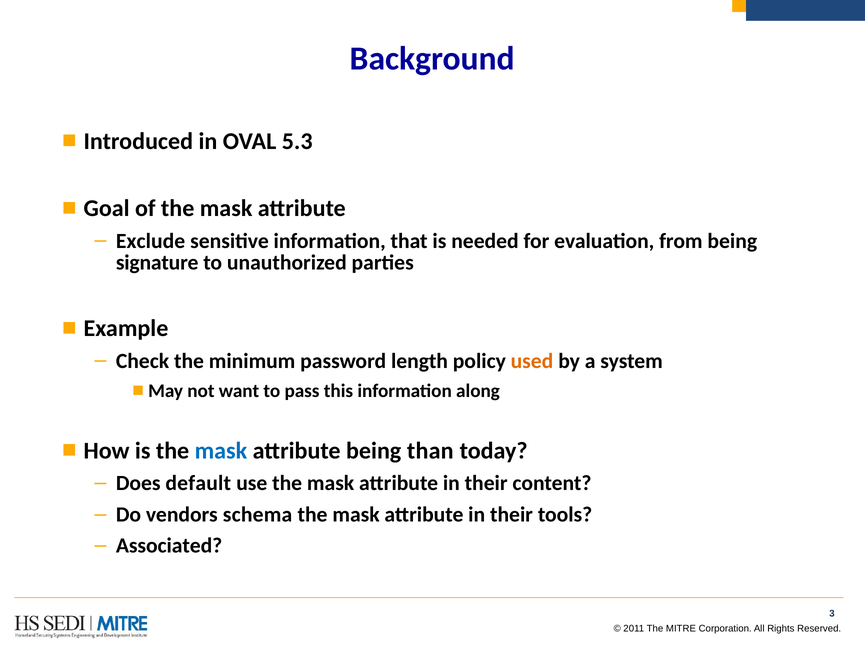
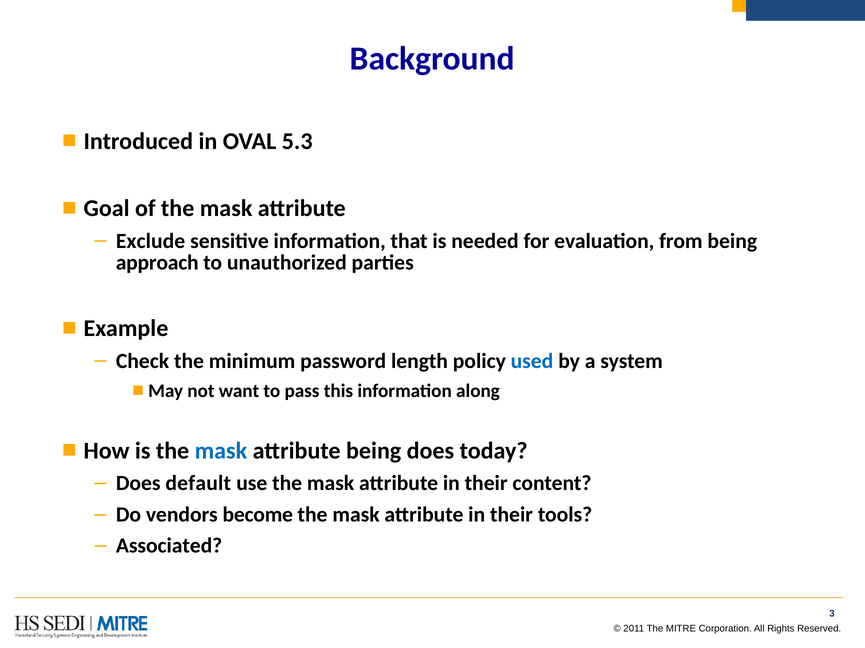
signature: signature -> approach
used colour: orange -> blue
being than: than -> does
schema: schema -> become
